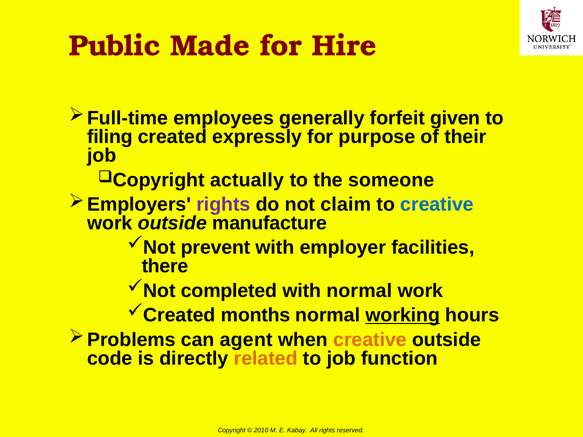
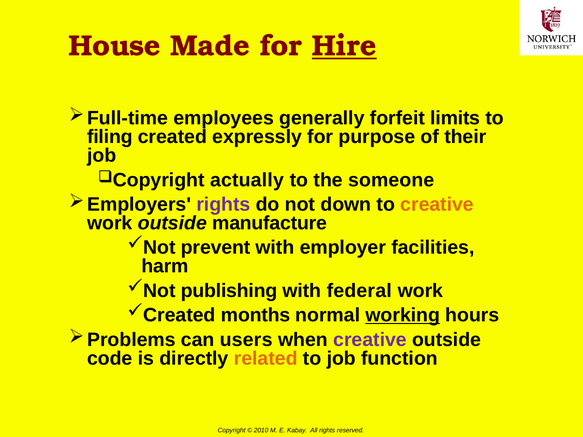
Public: Public -> House
Hire underline: none -> present
given: given -> limits
claim: claim -> down
creative at (437, 205) colour: blue -> orange
there: there -> harm
completed: completed -> publishing
with normal: normal -> federal
agent: agent -> users
creative at (370, 340) colour: orange -> purple
